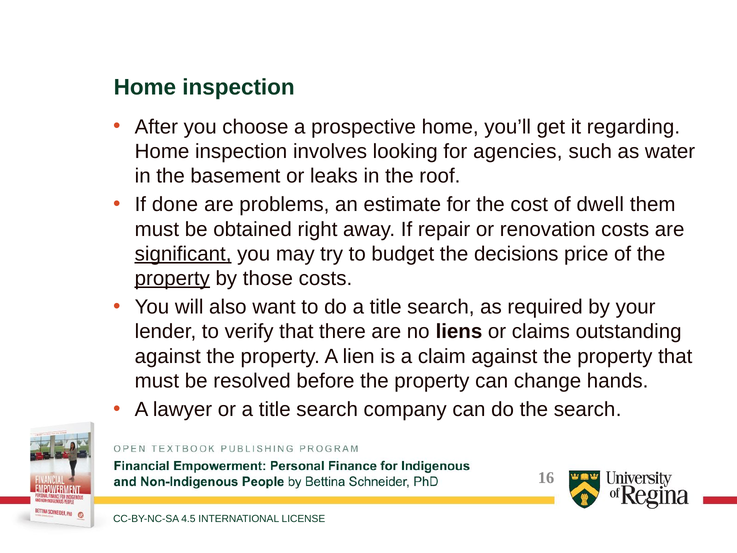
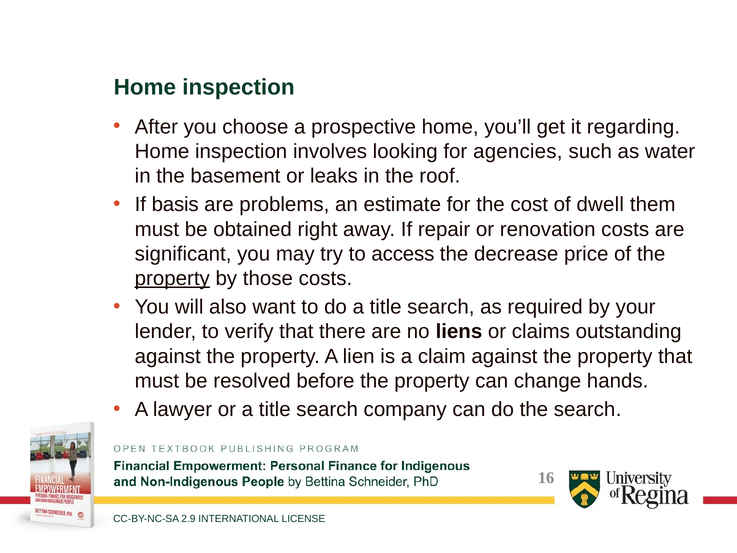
done: done -> basis
significant underline: present -> none
budget: budget -> access
decisions: decisions -> decrease
4.5: 4.5 -> 2.9
